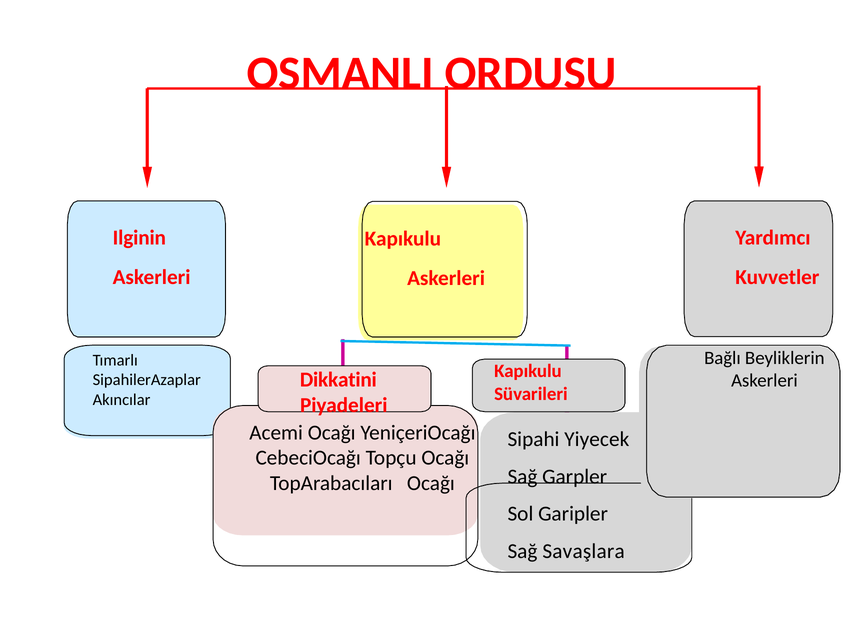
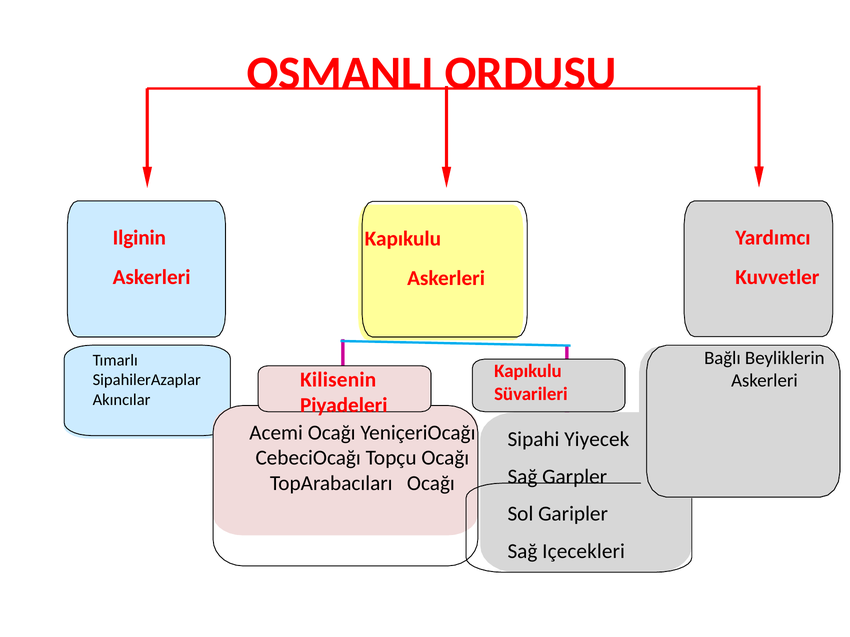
Dikkatini: Dikkatini -> Kilisenin
Savaşlara: Savaşlara -> Içecekleri
